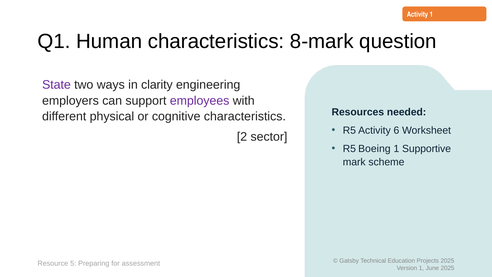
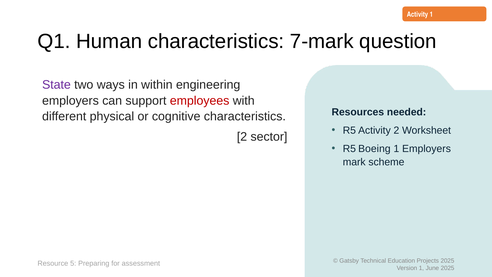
8-mark: 8-mark -> 7-mark
clarity: clarity -> within
employees colour: purple -> red
Activity 6: 6 -> 2
1 Supportive: Supportive -> Employers
